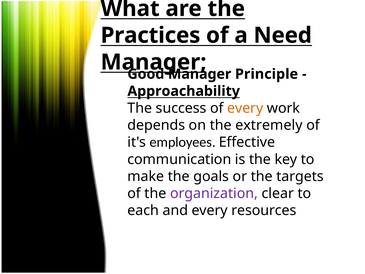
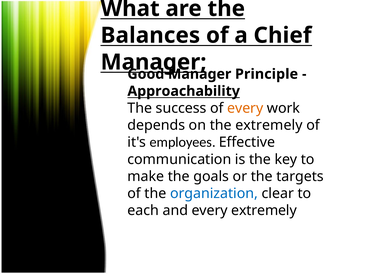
Practices: Practices -> Balances
Need: Need -> Chief
organization colour: purple -> blue
every resources: resources -> extremely
